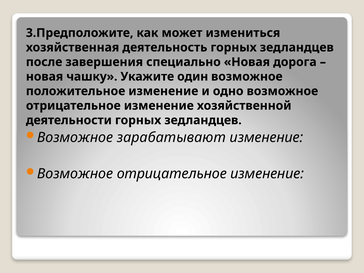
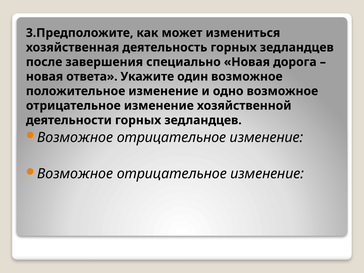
чашку: чашку -> ответа
зарабатывают at (171, 137): зарабатывают -> отрицательное
